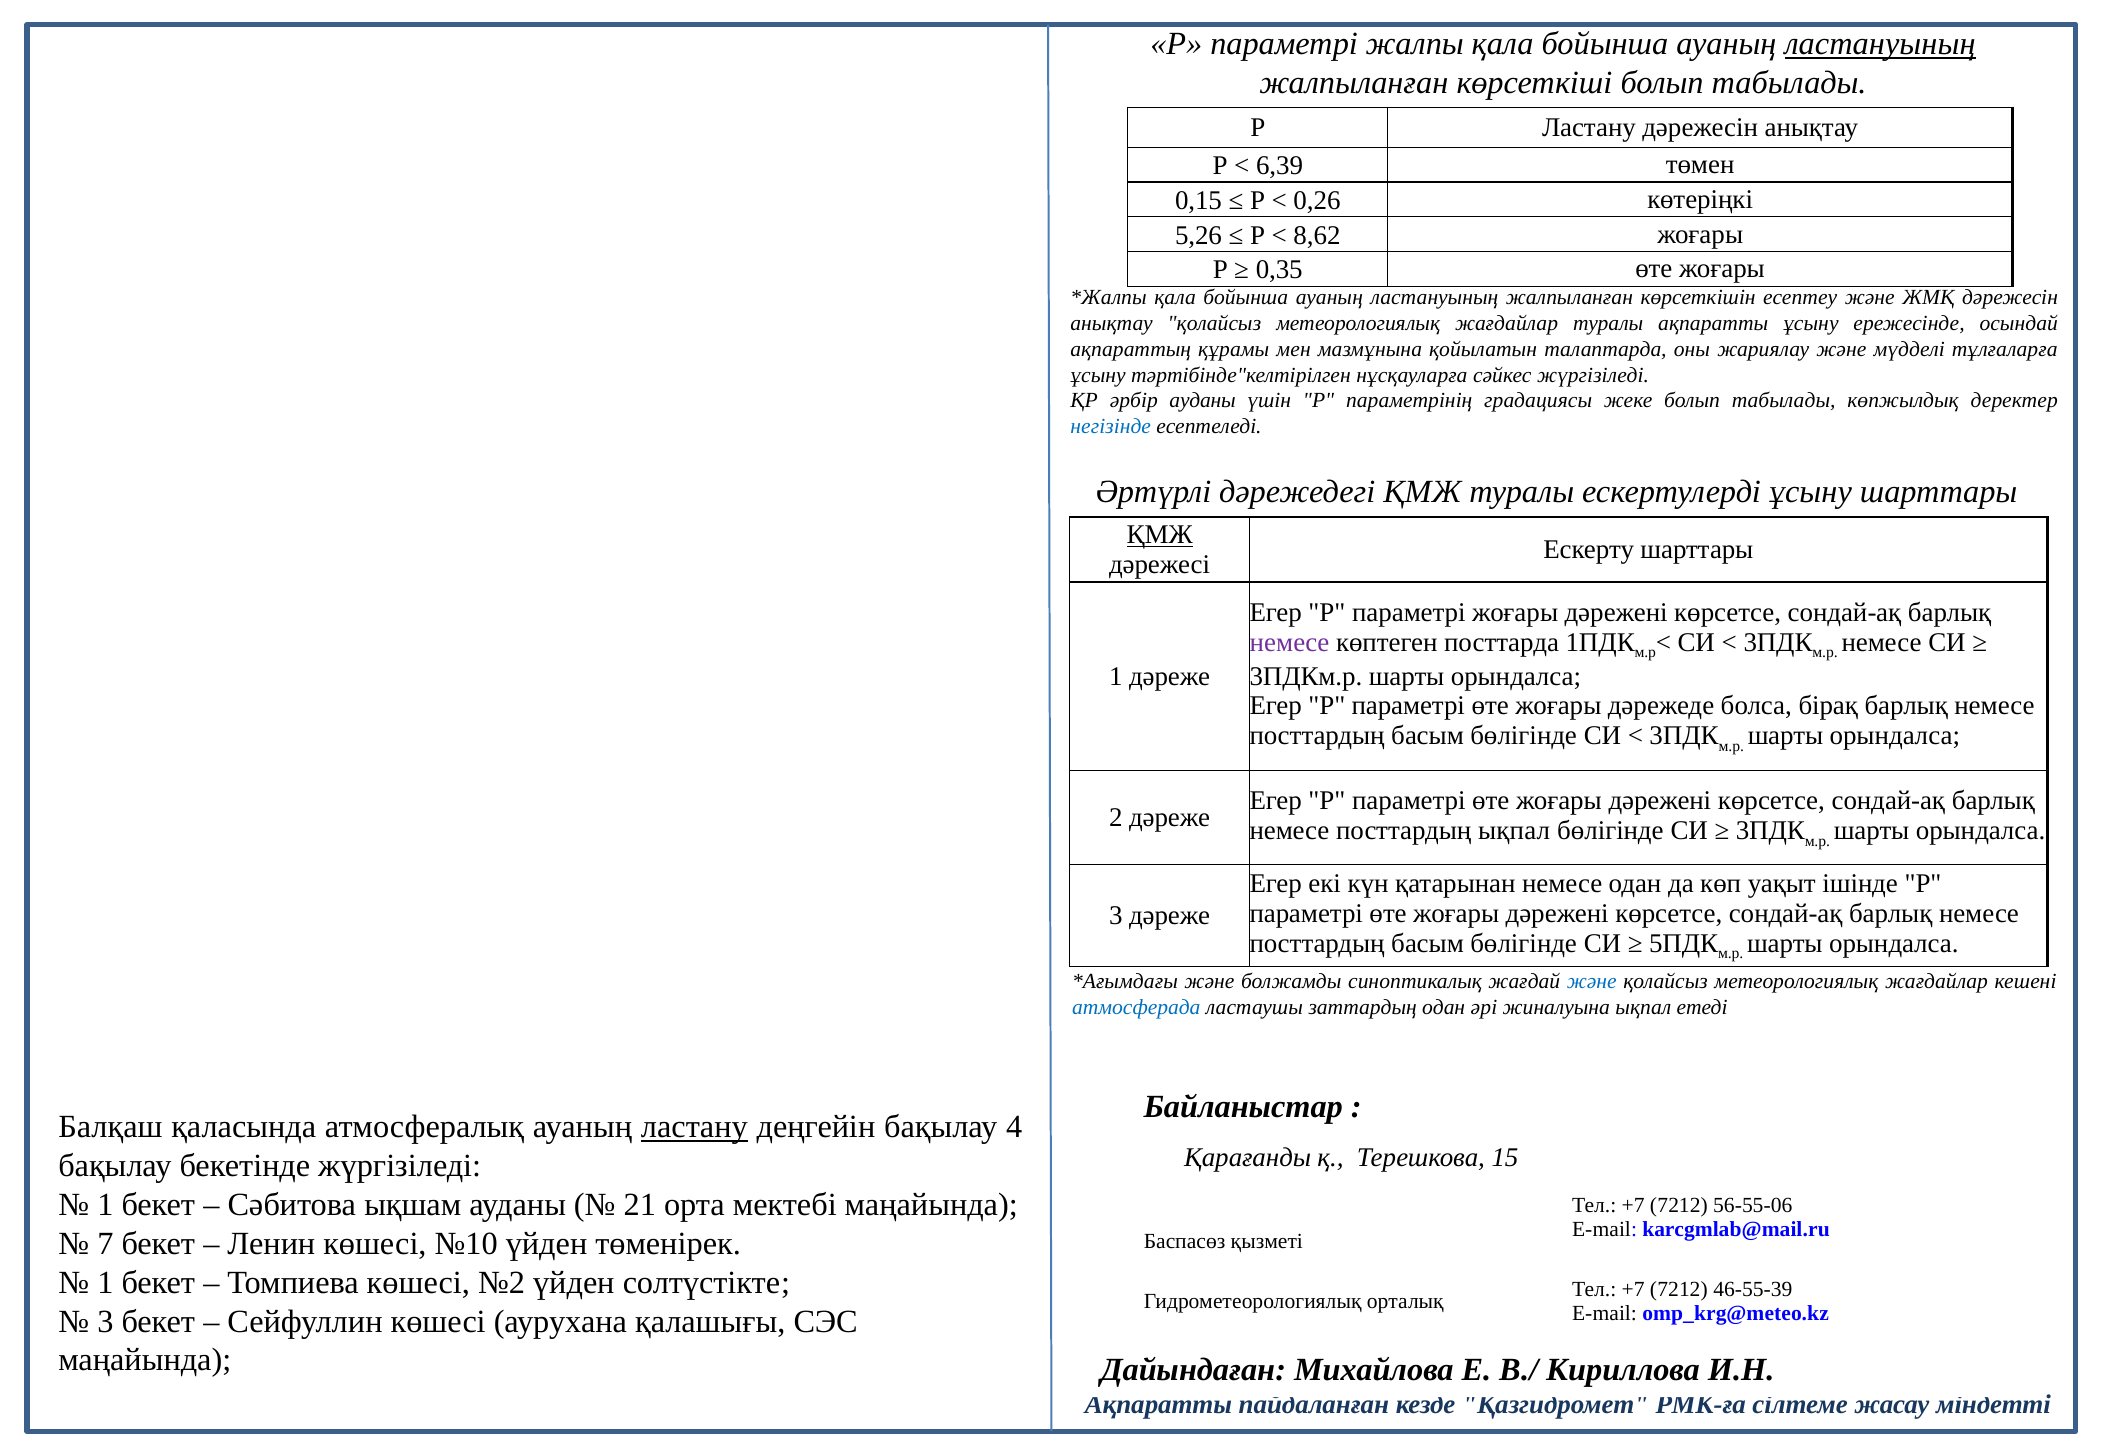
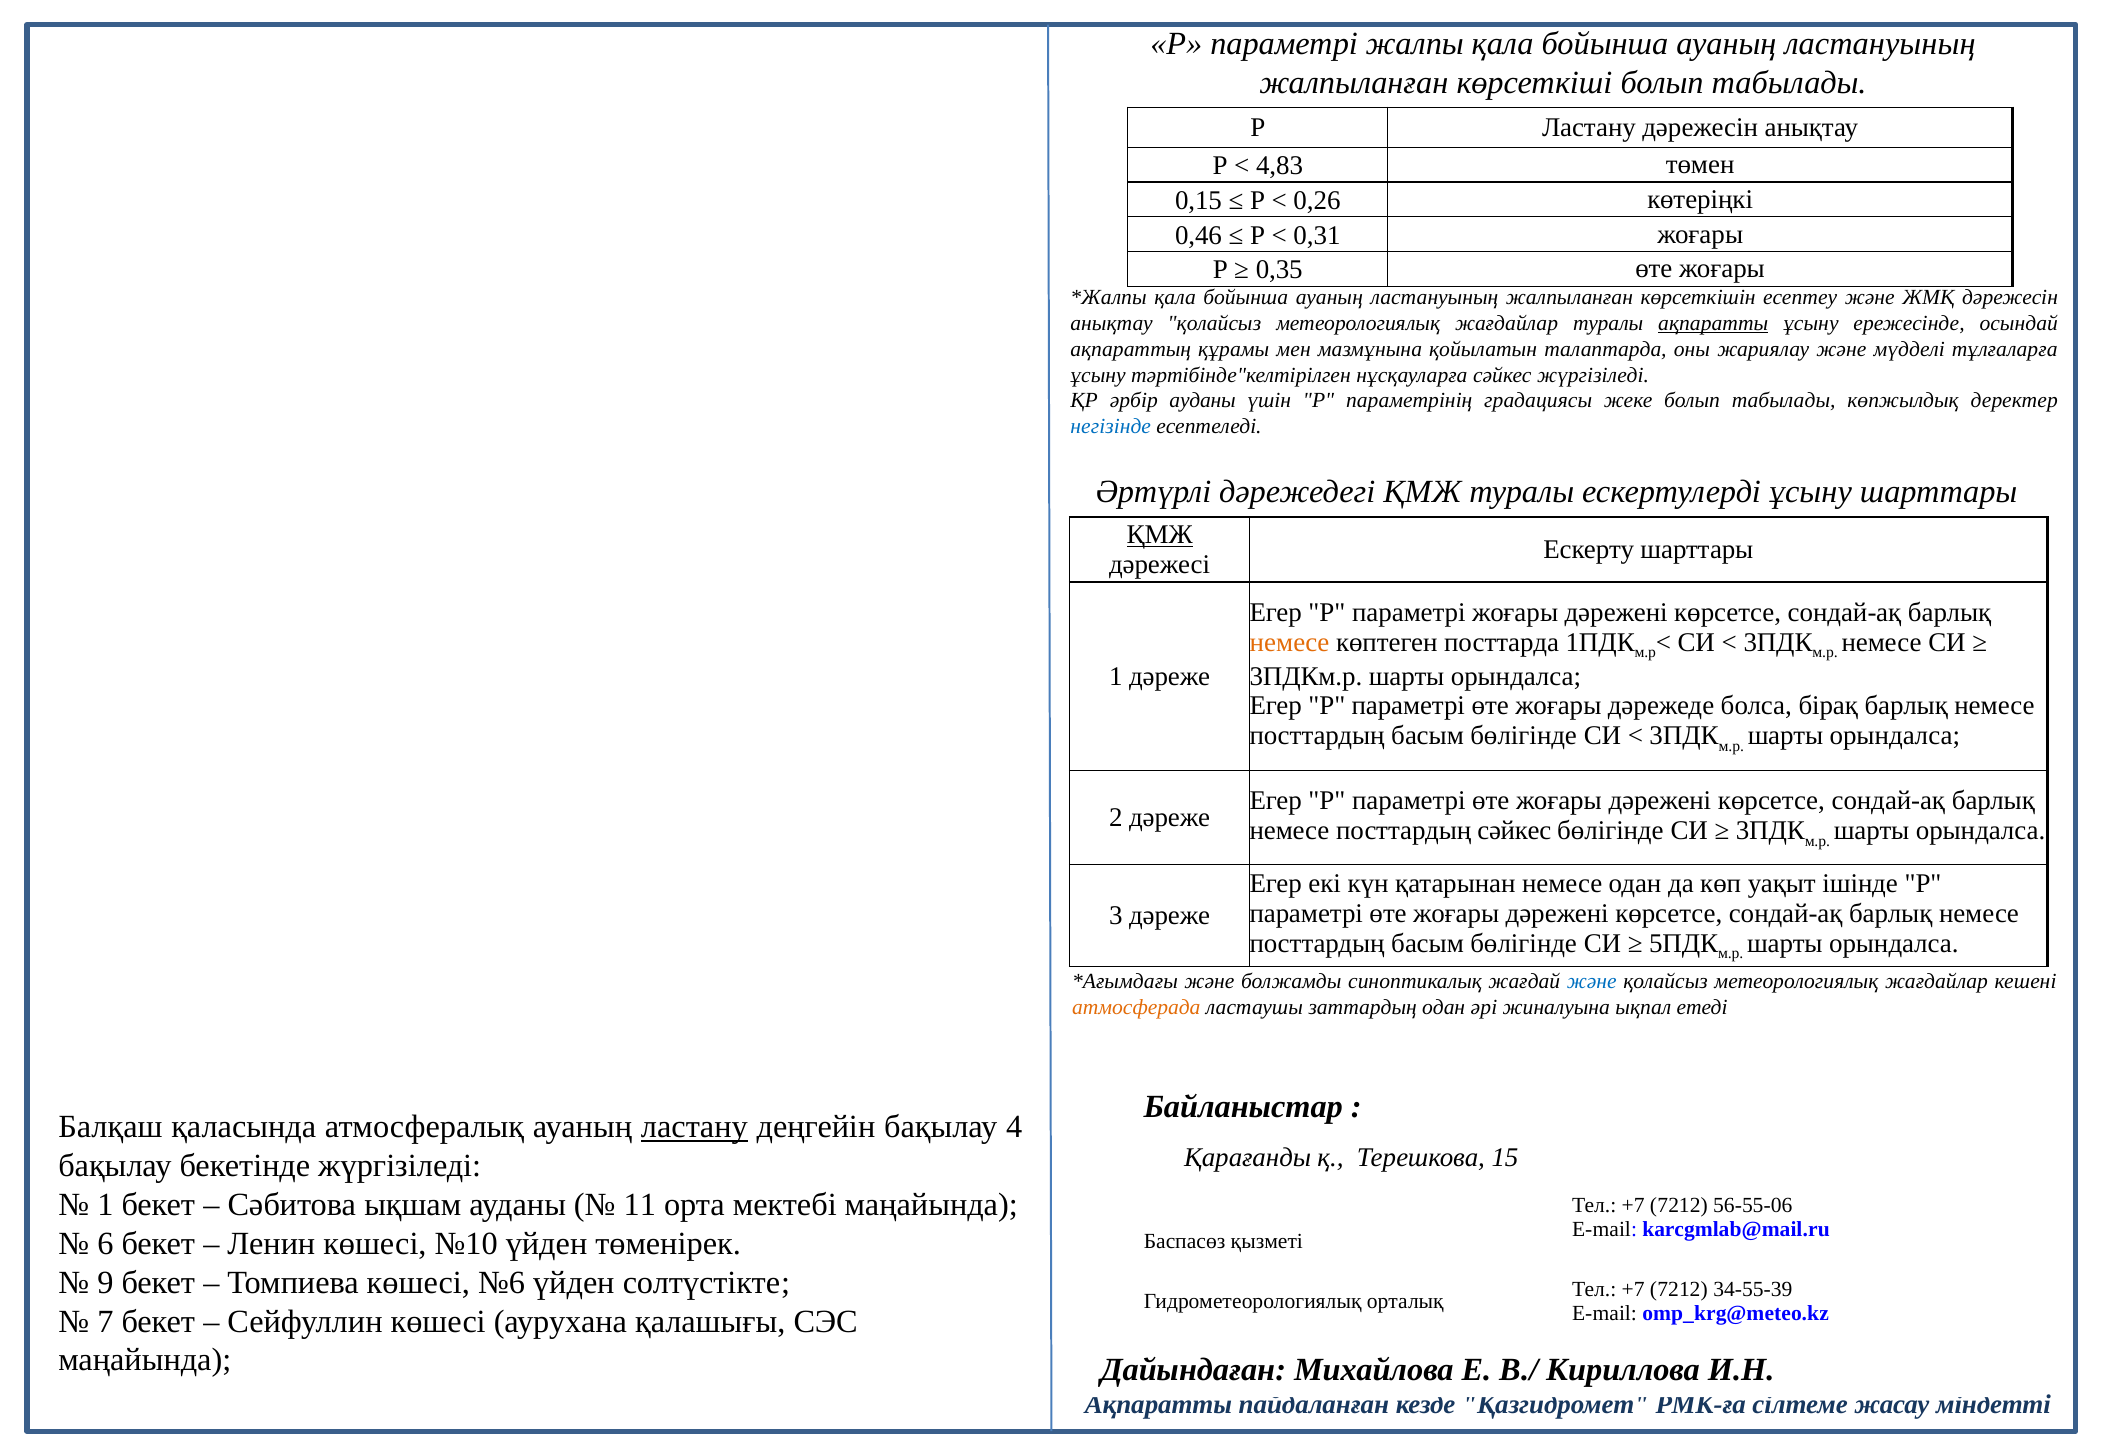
ластануының at (1880, 44) underline: present -> none
6,39: 6,39 -> 4,83
5,26: 5,26 -> 0,46
8,62: 8,62 -> 0,31
ақпаратты at (1713, 323) underline: none -> present
немесе at (1289, 642) colour: purple -> orange
посттардың ықпал: ықпал -> сәйкес
атмосферада colour: blue -> orange
21: 21 -> 11
7: 7 -> 6
1 at (105, 1283): 1 -> 9
№2: №2 -> №6
46-55-39: 46-55-39 -> 34-55-39
3 at (105, 1321): 3 -> 7
